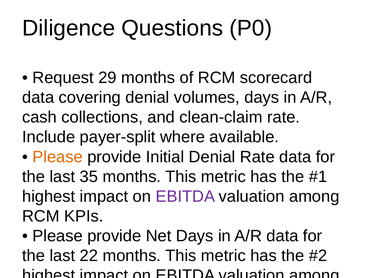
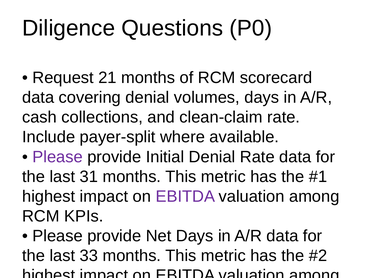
29: 29 -> 21
Please at (58, 157) colour: orange -> purple
35: 35 -> 31
22: 22 -> 33
